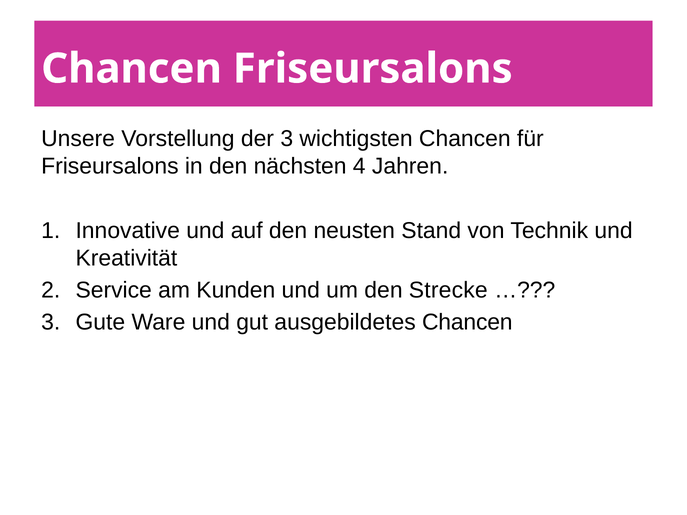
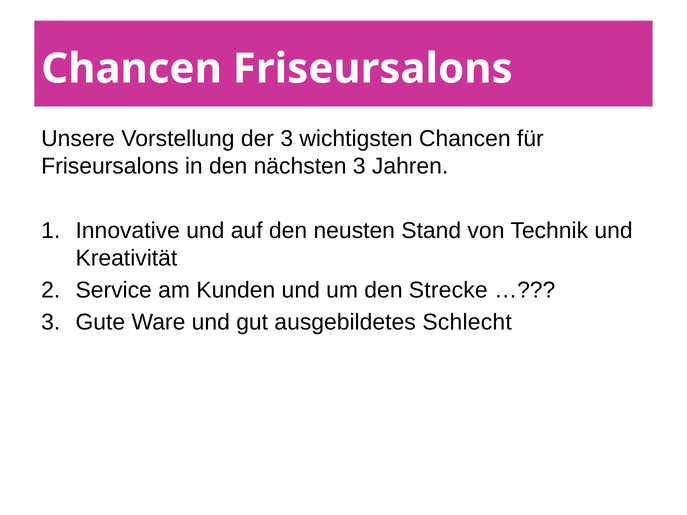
nächsten 4: 4 -> 3
ausgebildetes Chancen: Chancen -> Schlecht
